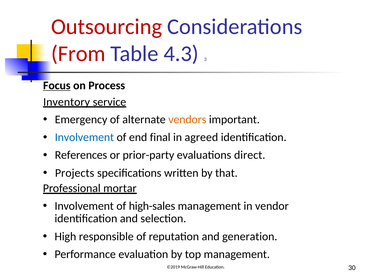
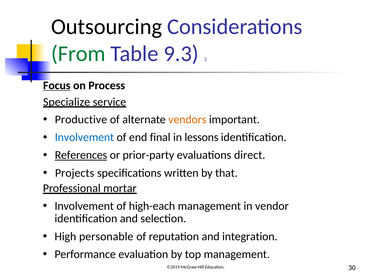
Outsourcing colour: red -> black
From colour: red -> green
4.3: 4.3 -> 9.3
Inventory: Inventory -> Specialize
Emergency: Emergency -> Productive
agreed: agreed -> lessons
References underline: none -> present
high-sales: high-sales -> high-each
responsible: responsible -> personable
generation: generation -> integration
